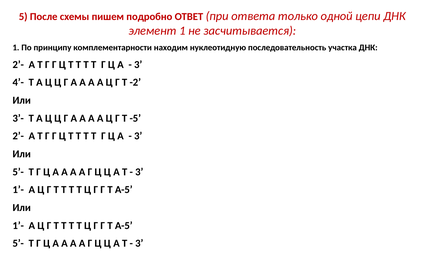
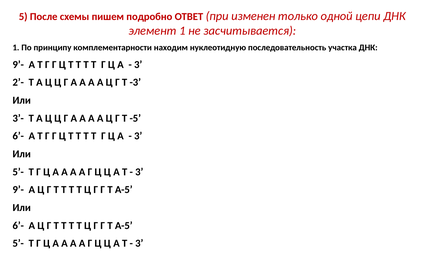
ответа: ответа -> изменен
2’- at (18, 64): 2’- -> 9’-
4’-: 4’- -> 2’-
-2: -2 -> -3
2’- at (18, 136): 2’- -> 6’-
1’- at (18, 189): 1’- -> 9’-
1’- at (18, 225): 1’- -> 6’-
